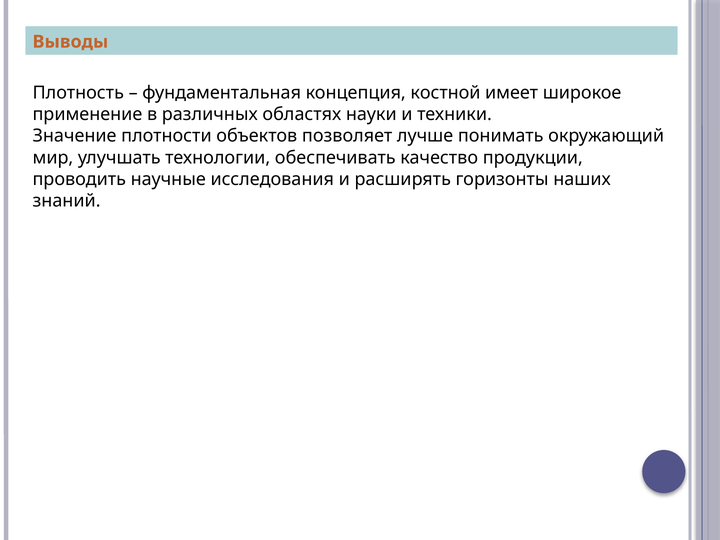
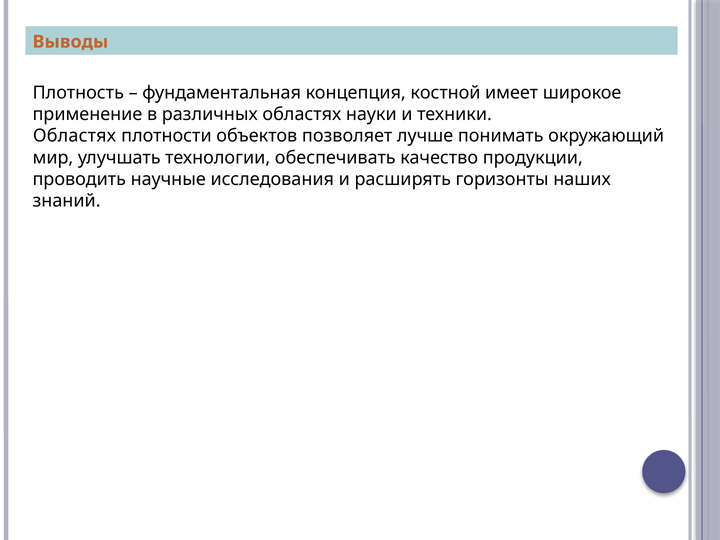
Значение at (75, 136): Значение -> Областях
